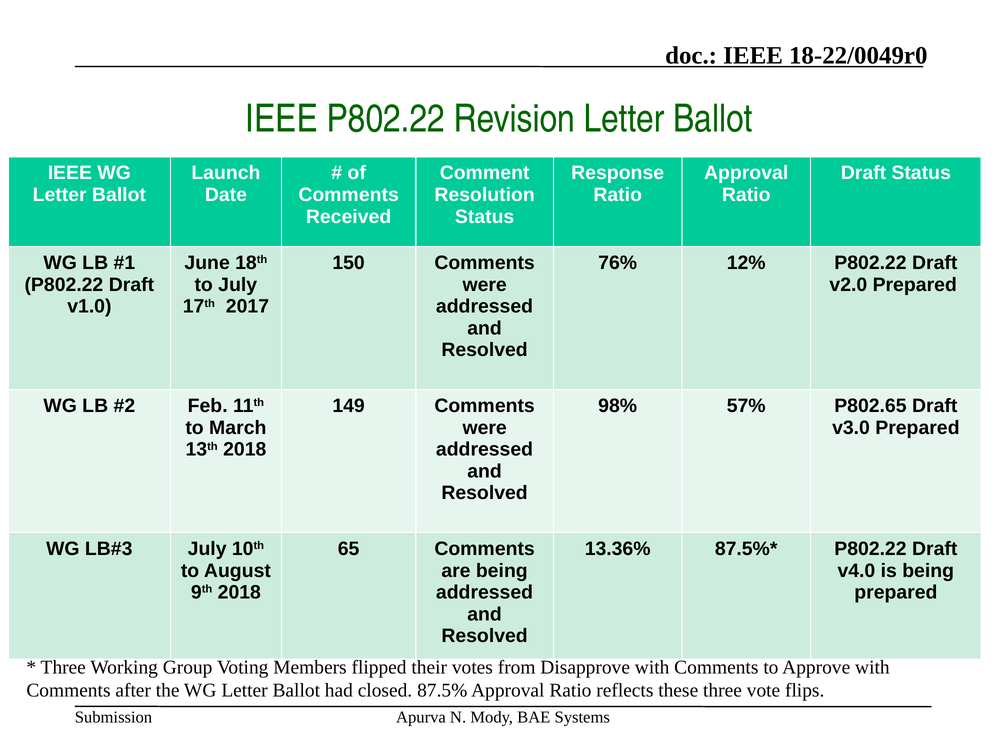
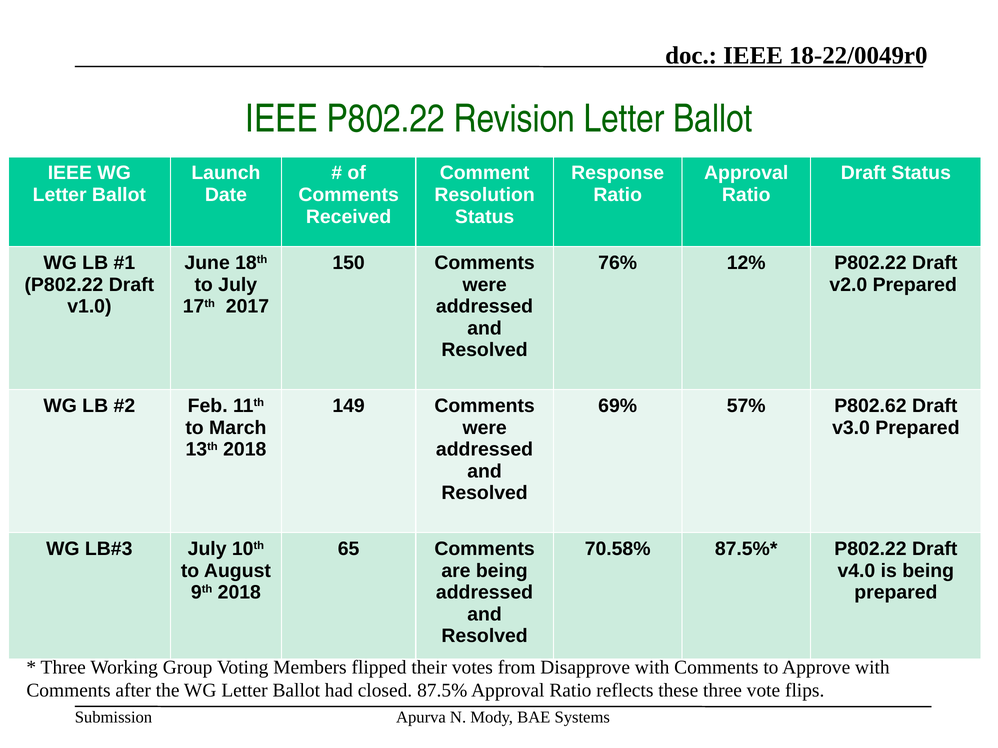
98%: 98% -> 69%
P802.65: P802.65 -> P802.62
13.36%: 13.36% -> 70.58%
